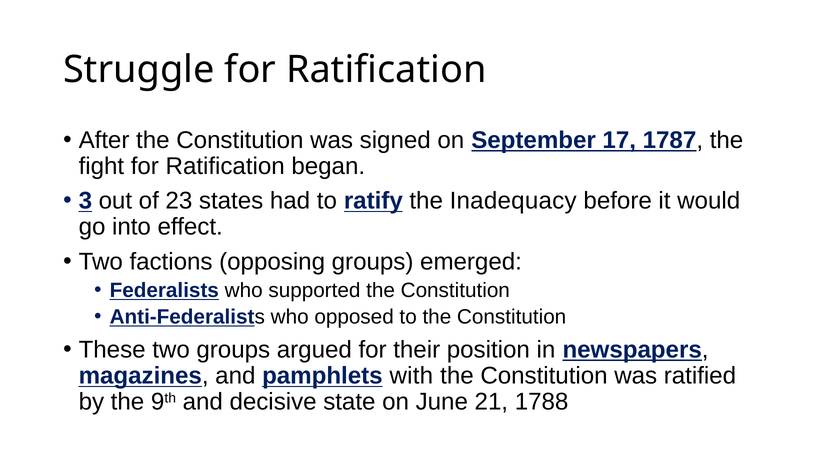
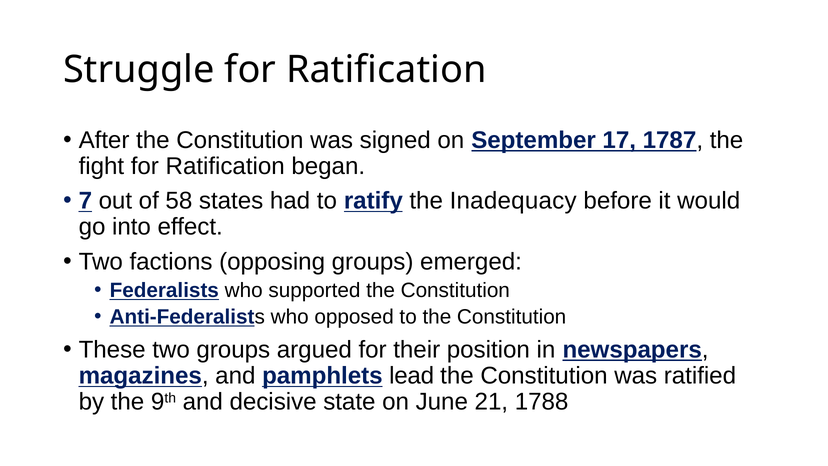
3: 3 -> 7
23: 23 -> 58
with: with -> lead
